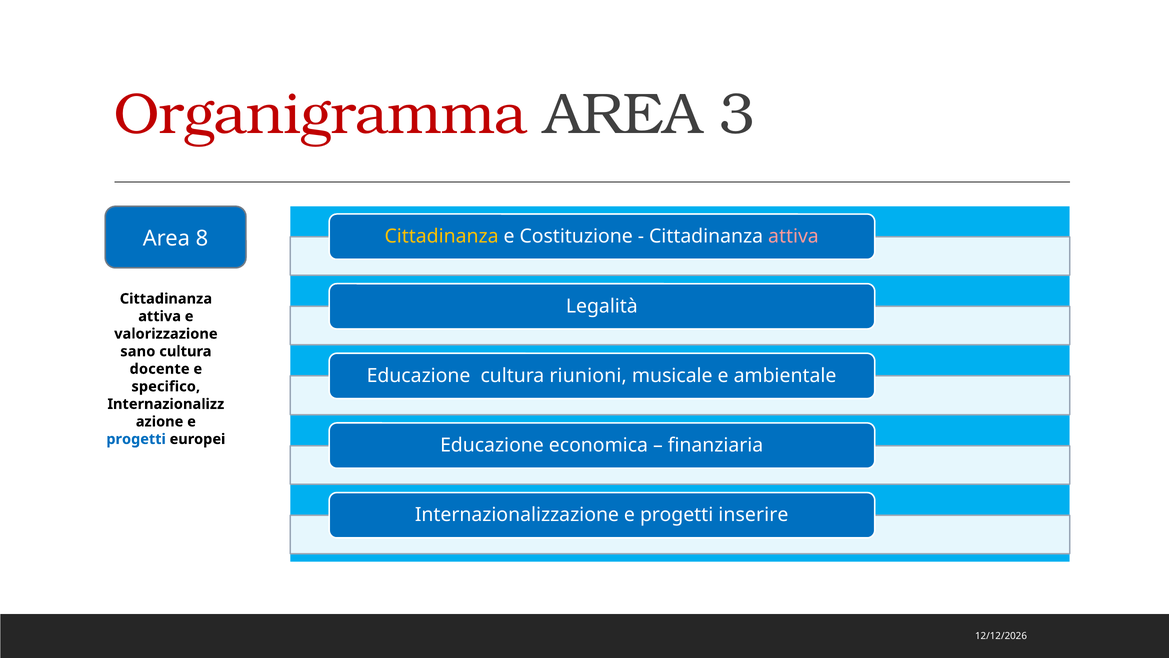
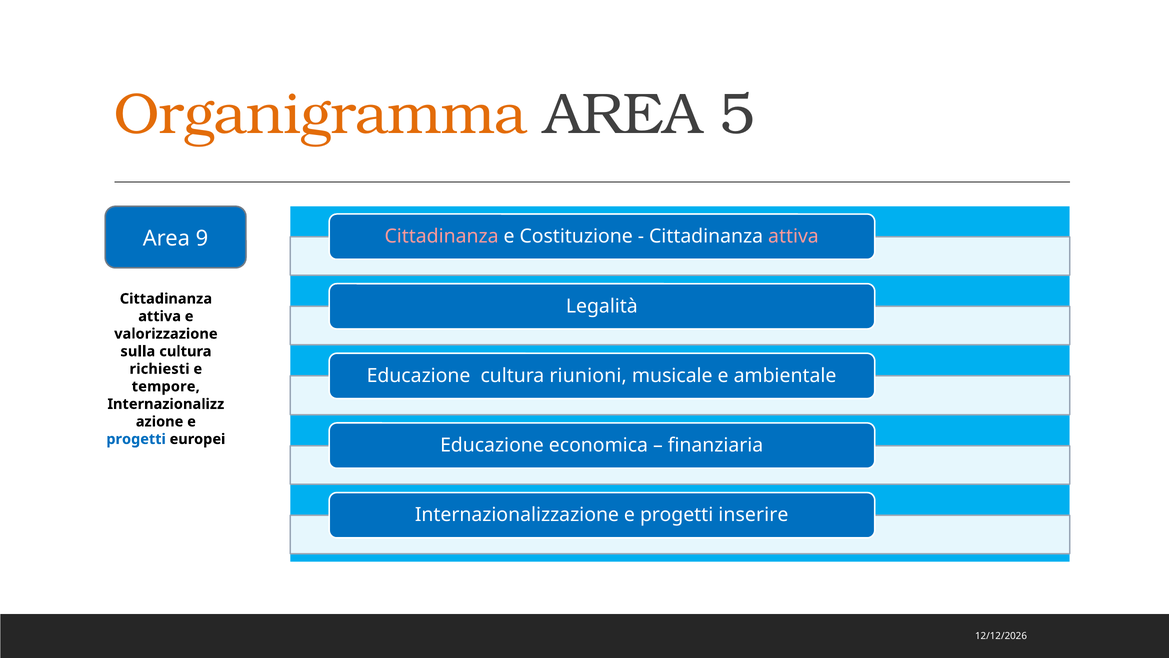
Organigramma colour: red -> orange
3: 3 -> 5
Cittadinanza at (442, 236) colour: yellow -> pink
8: 8 -> 9
sano: sano -> sulla
docente: docente -> richiesti
specifico: specifico -> tempore
